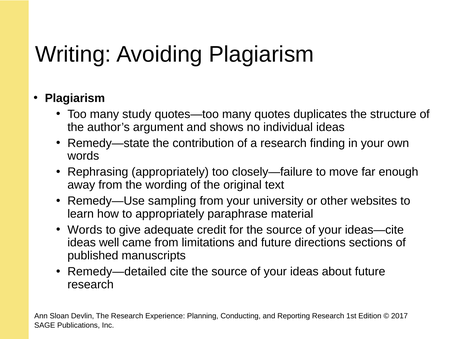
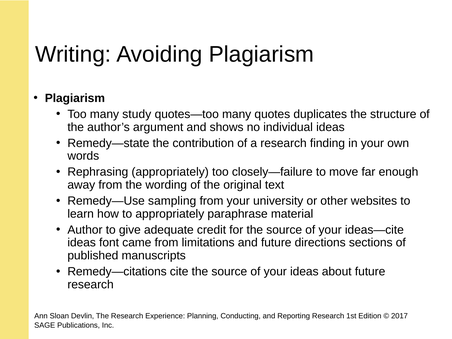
Words at (85, 230): Words -> Author
well: well -> font
Remedy—detailed: Remedy—detailed -> Remedy—citations
